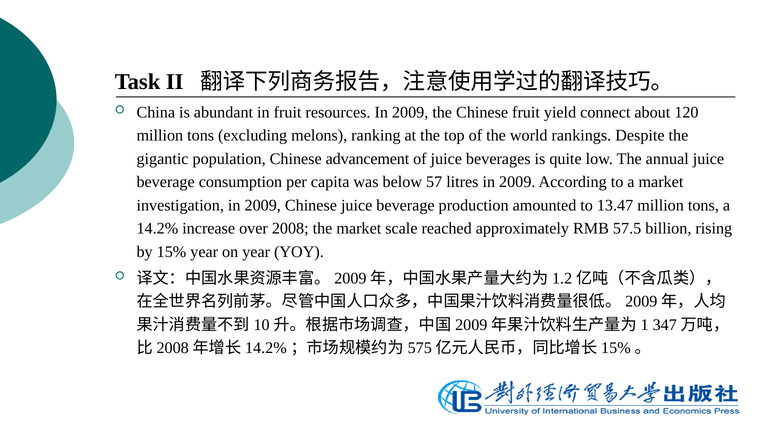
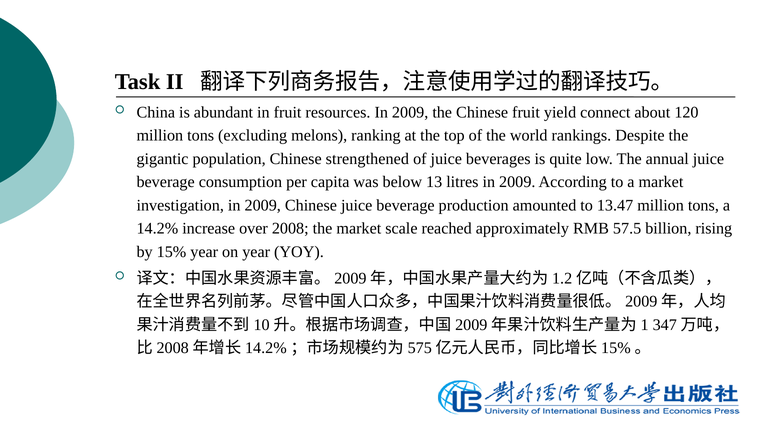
advancement: advancement -> strengthened
57: 57 -> 13
